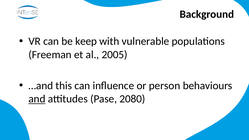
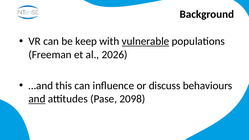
vulnerable underline: none -> present
2005: 2005 -> 2026
person: person -> discuss
2080: 2080 -> 2098
